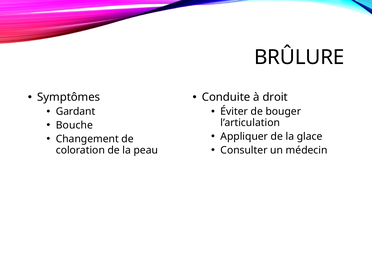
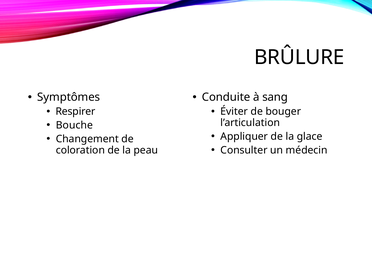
droit: droit -> sang
Gardant: Gardant -> Respirer
